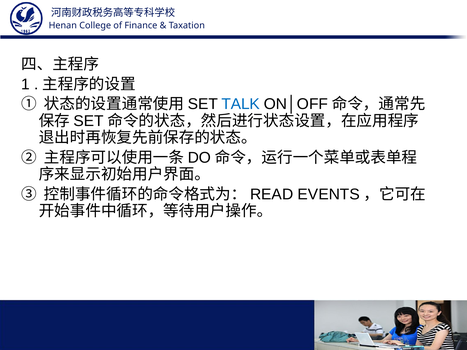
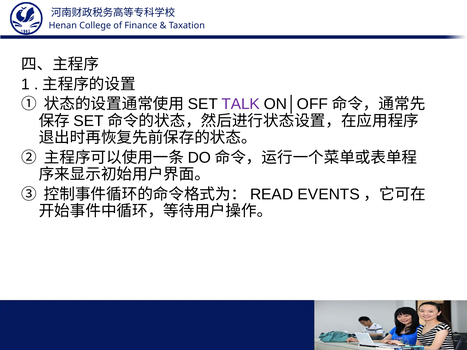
TALK colour: blue -> purple
